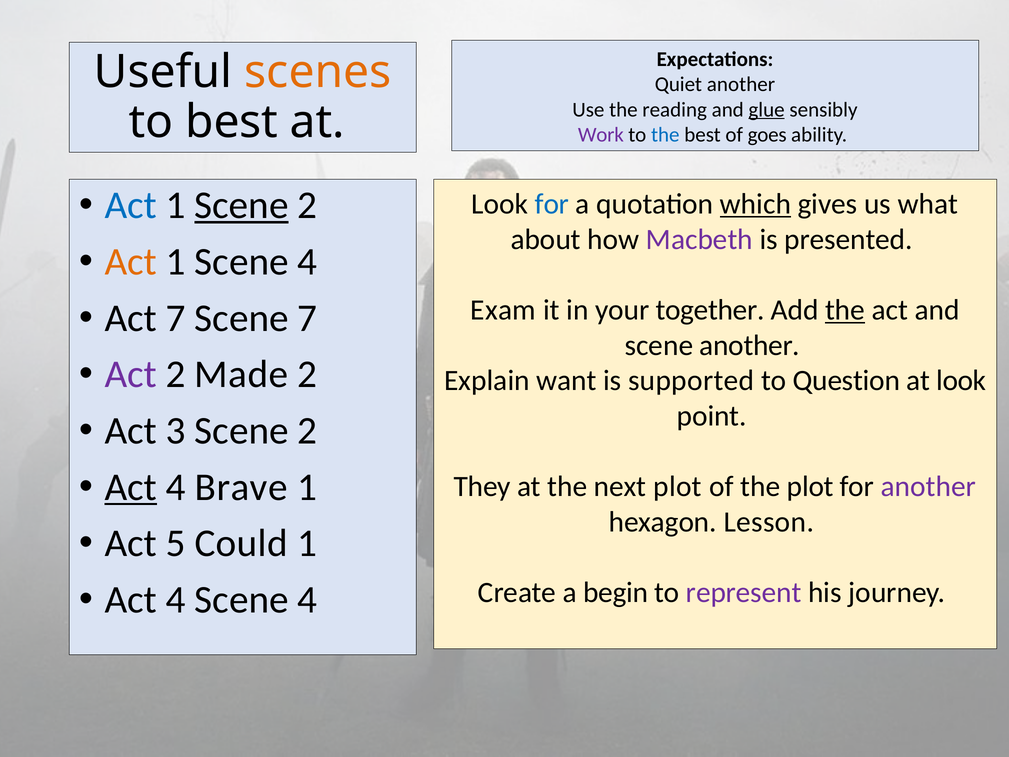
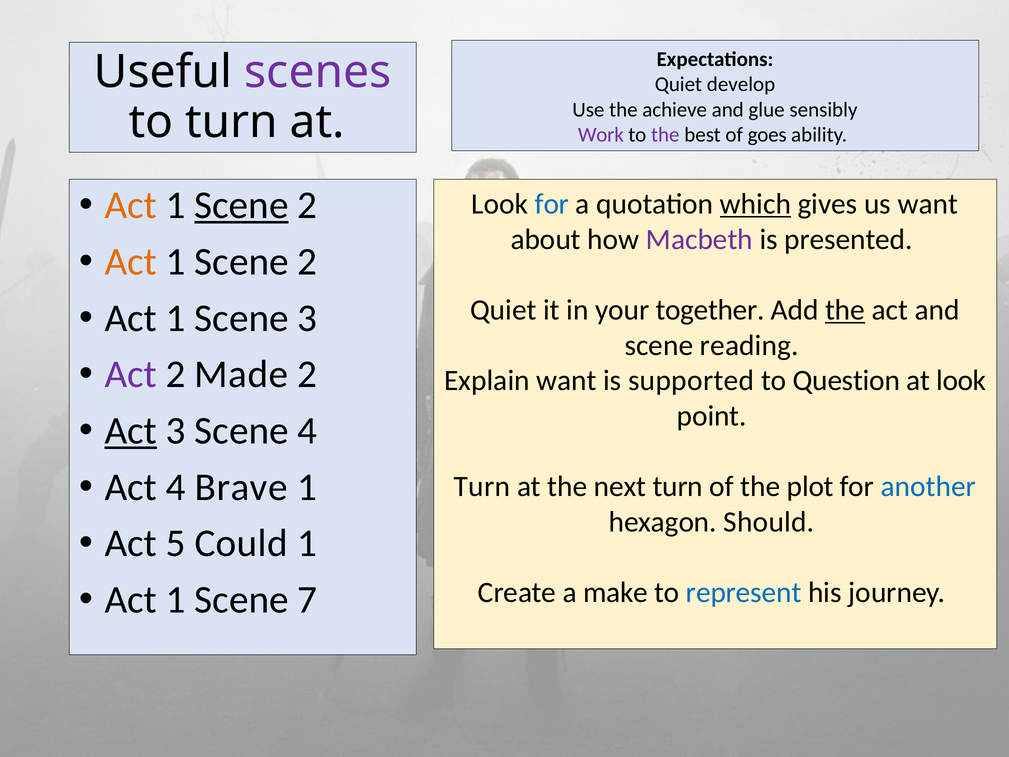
scenes colour: orange -> purple
Quiet another: another -> develop
reading: reading -> achieve
glue underline: present -> none
to best: best -> turn
the at (665, 135) colour: blue -> purple
Act at (131, 205) colour: blue -> orange
us what: what -> want
4 at (307, 262): 4 -> 2
Exam at (503, 310): Exam -> Quiet
7 at (176, 318): 7 -> 1
Scene 7: 7 -> 3
scene another: another -> reading
Act at (131, 431) underline: none -> present
3 Scene 2: 2 -> 4
Act at (131, 487) underline: present -> none
They at (482, 487): They -> Turn
next plot: plot -> turn
another at (928, 487) colour: purple -> blue
Lesson: Lesson -> Should
4 at (176, 600): 4 -> 1
4 at (307, 600): 4 -> 7
begin: begin -> make
represent colour: purple -> blue
